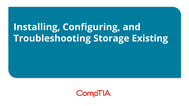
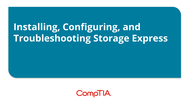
Existing: Existing -> Express
